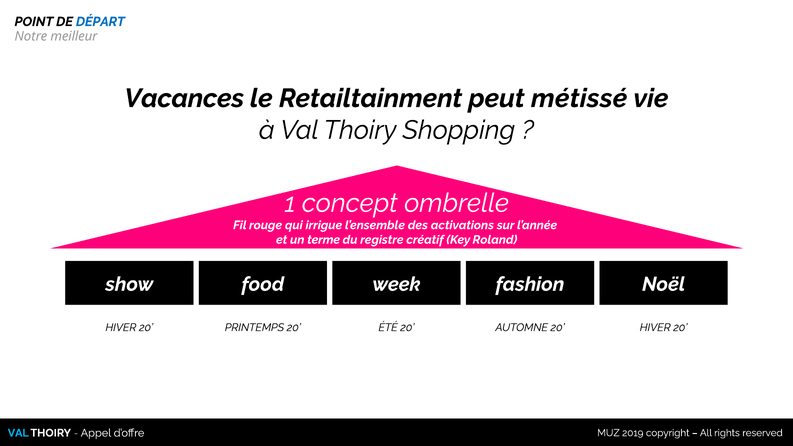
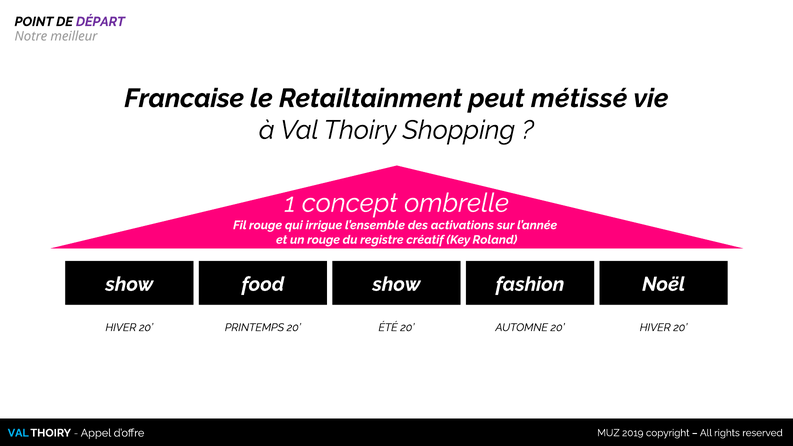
DÉPART colour: blue -> purple
Vacances: Vacances -> Francaise
un terme: terme -> rouge
food week: week -> show
